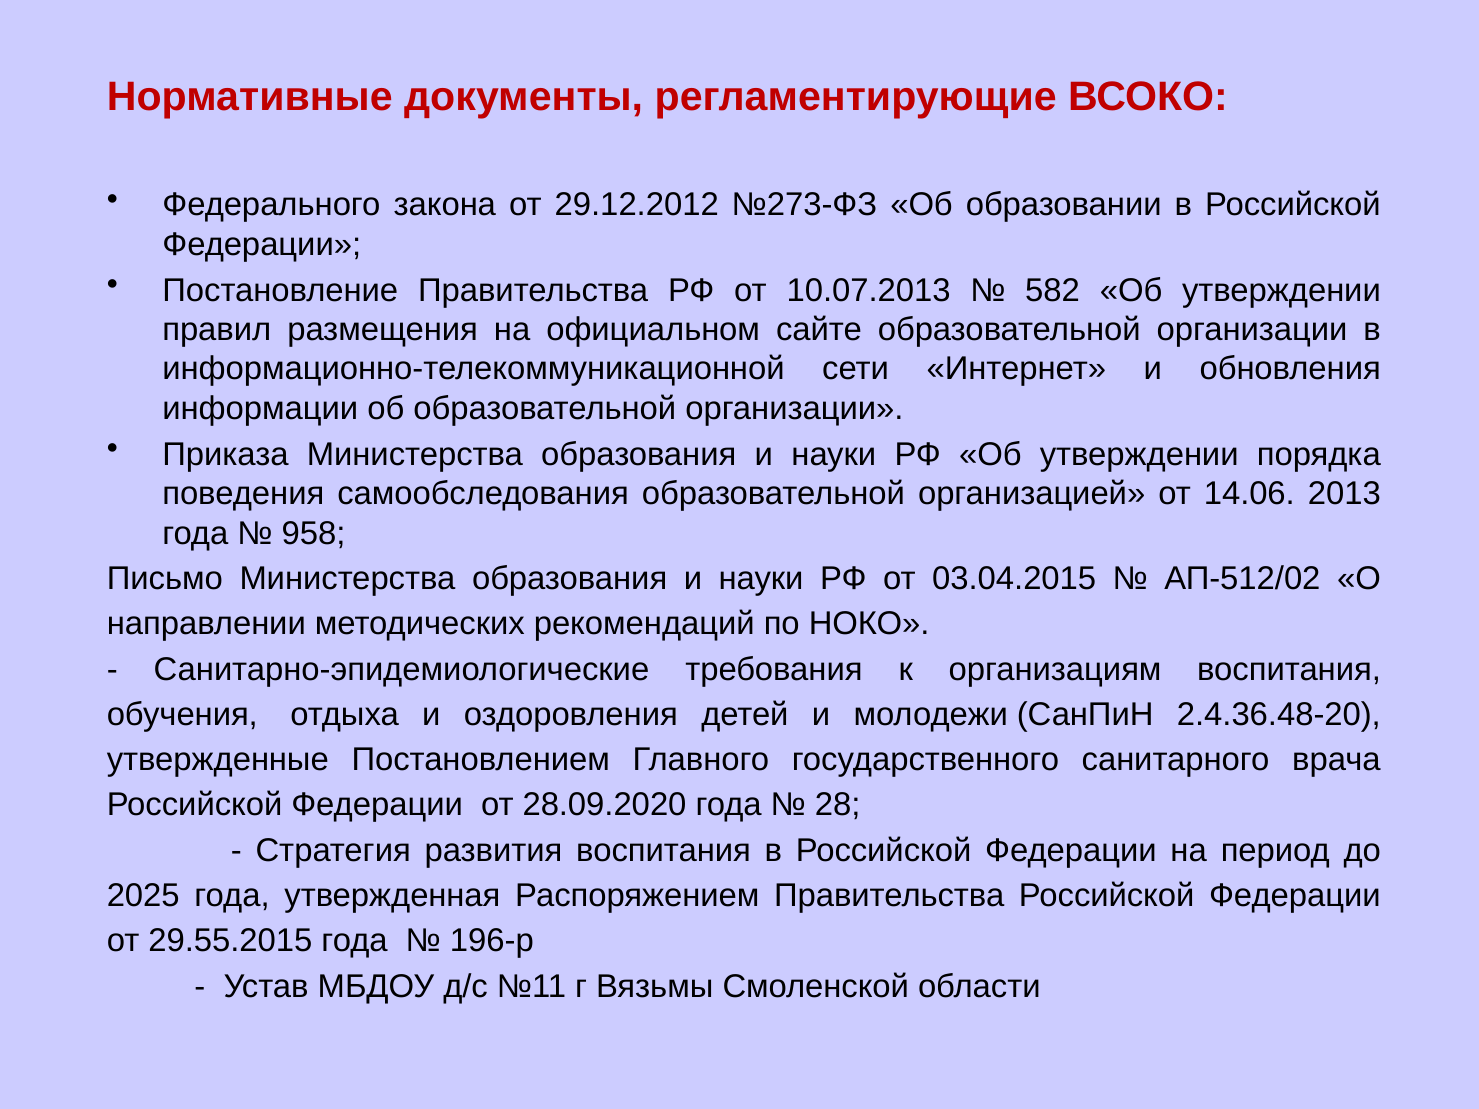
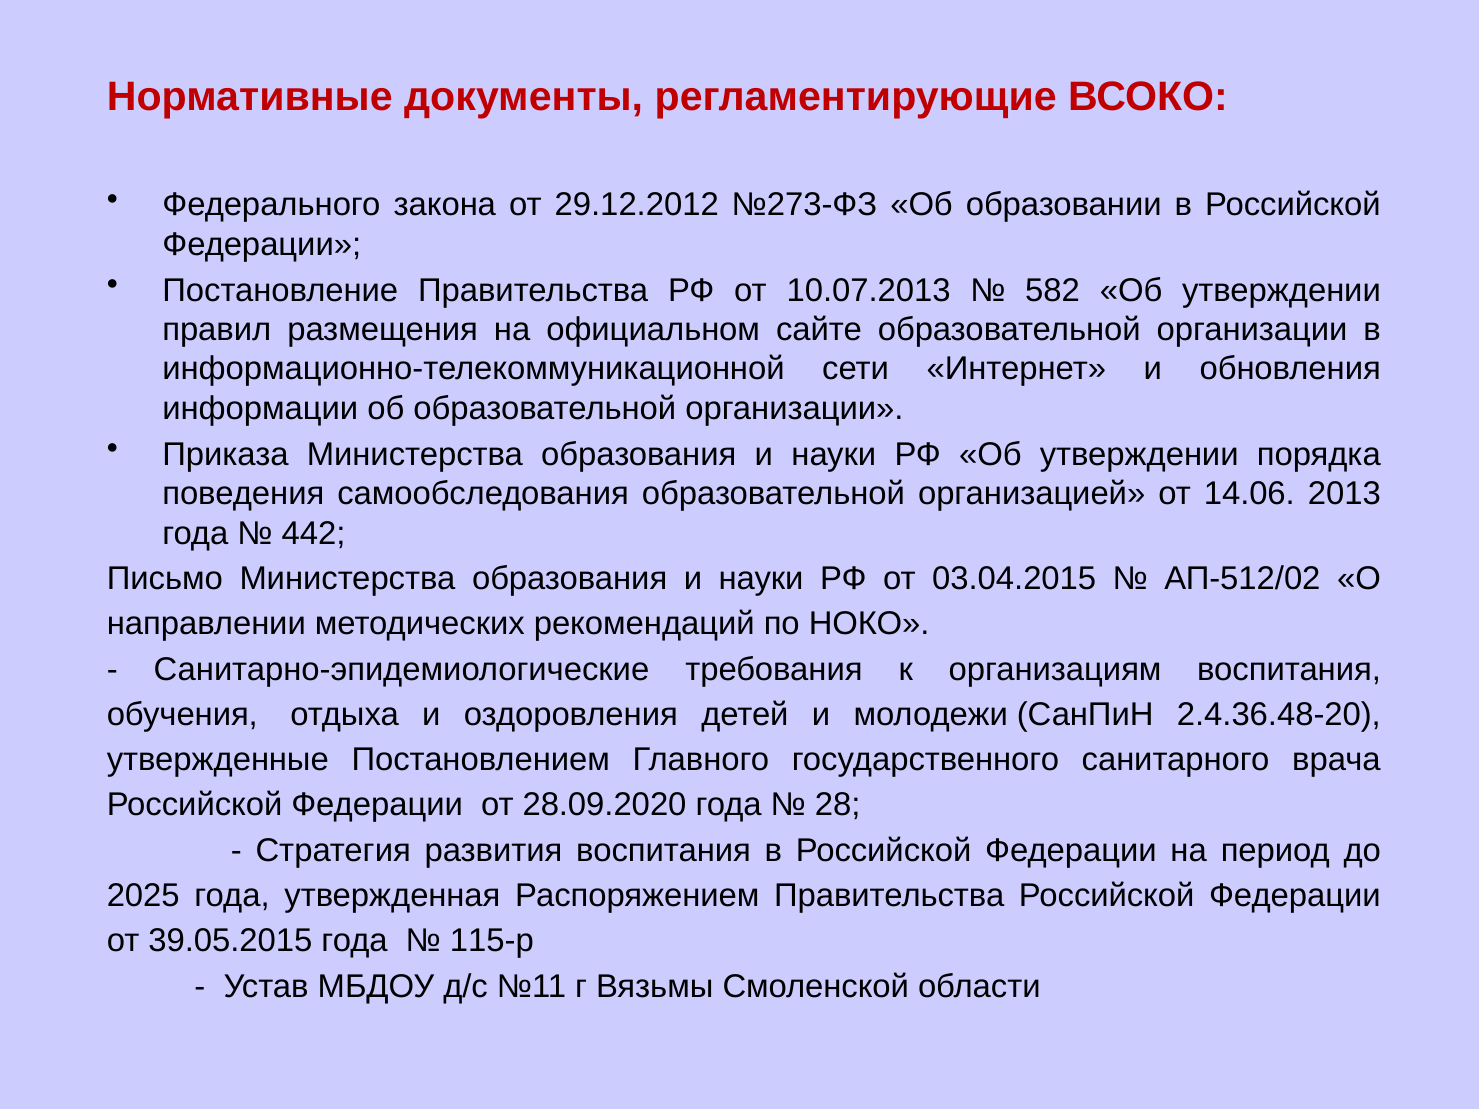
958: 958 -> 442
29.55.2015: 29.55.2015 -> 39.05.2015
196-р: 196-р -> 115-р
